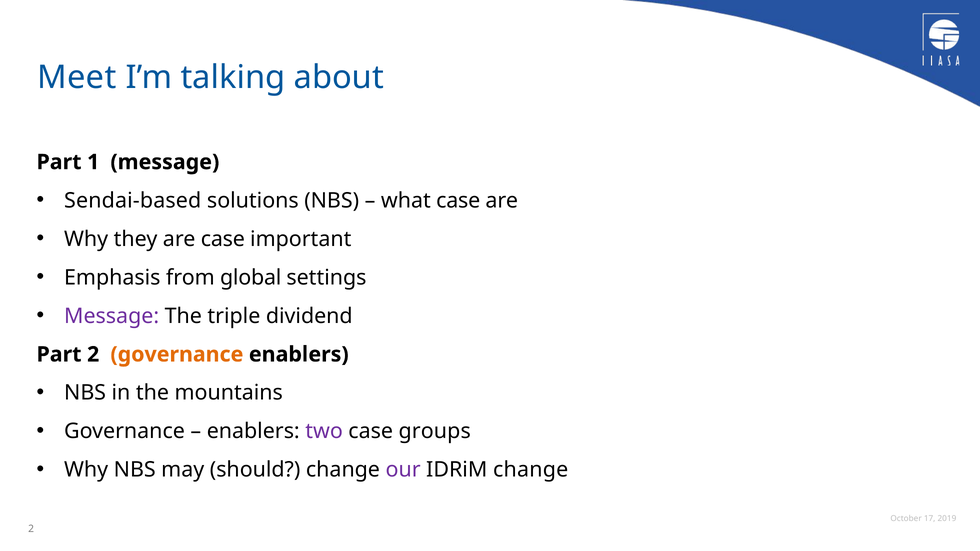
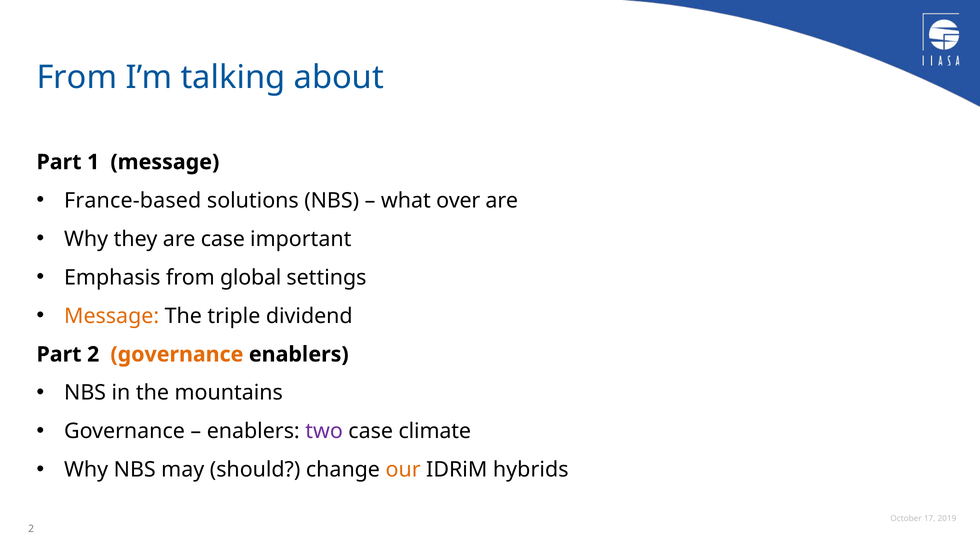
Meet at (77, 77): Meet -> From
Sendai-based: Sendai-based -> France-based
what case: case -> over
Message at (112, 316) colour: purple -> orange
groups: groups -> climate
our colour: purple -> orange
IDRiM change: change -> hybrids
